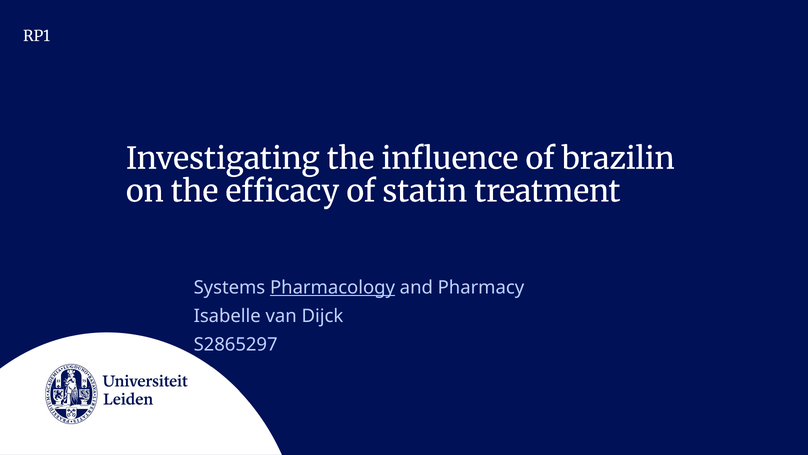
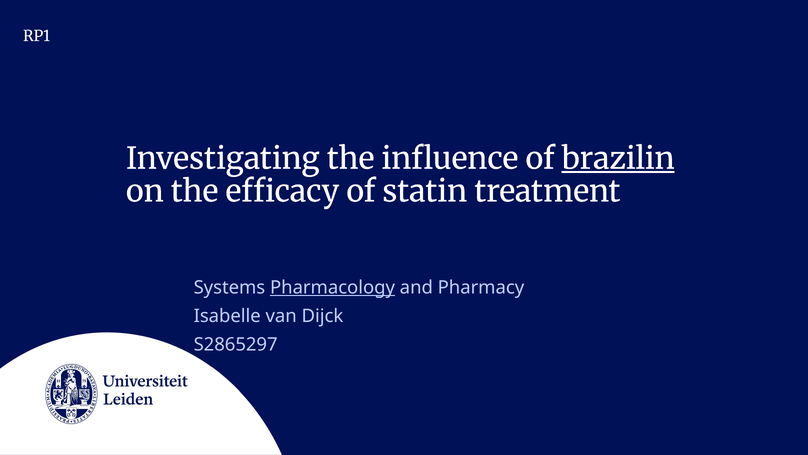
brazilin underline: none -> present
